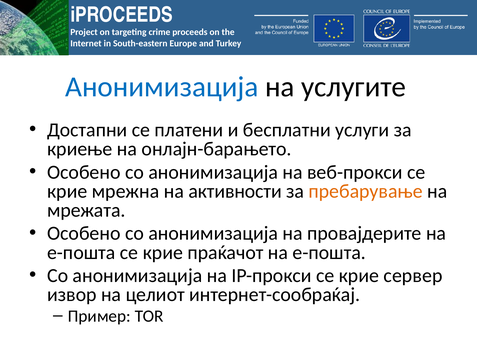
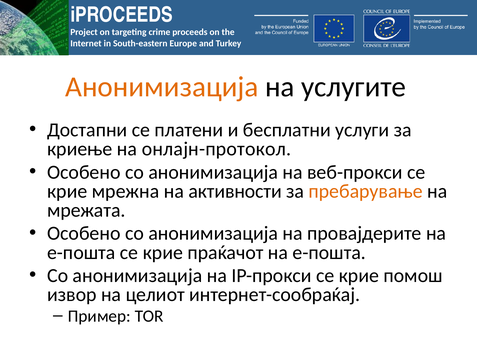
Анонимизација at (162, 87) colour: blue -> orange
онлајн-барањето: онлајн-барањето -> онлајн-протокол
сервер: сервер -> помош
